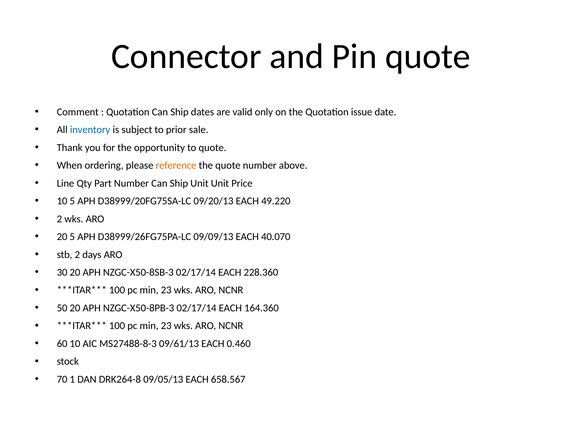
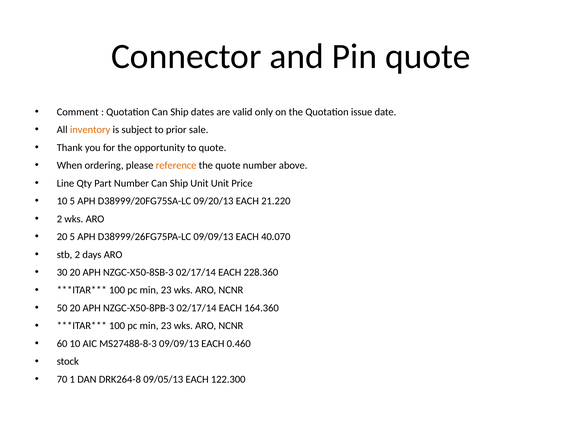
inventory colour: blue -> orange
49.220: 49.220 -> 21.220
MS27488-8-3 09/61/13: 09/61/13 -> 09/09/13
658.567: 658.567 -> 122.300
